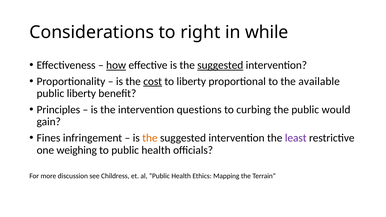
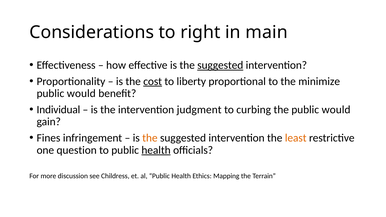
while: while -> main
how underline: present -> none
available: available -> minimize
liberty at (81, 94): liberty -> would
Principles: Principles -> Individual
questions: questions -> judgment
least colour: purple -> orange
weighing: weighing -> question
health at (156, 150) underline: none -> present
